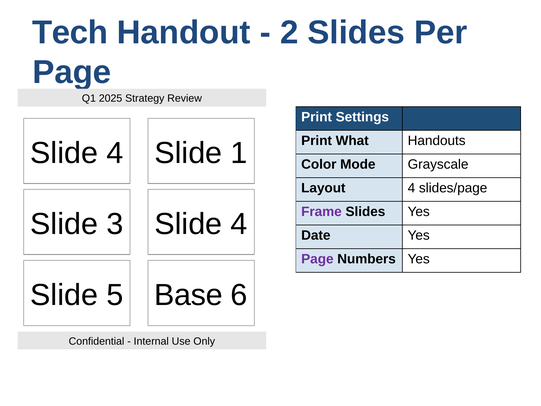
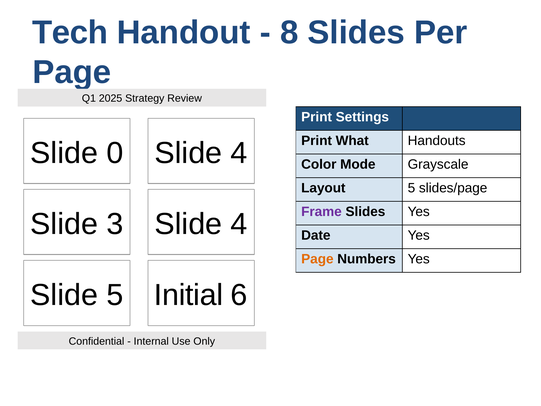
2: 2 -> 8
4 at (115, 153): 4 -> 0
1 at (239, 153): 1 -> 4
Layout 4: 4 -> 5
Page at (317, 259) colour: purple -> orange
Base: Base -> Initial
